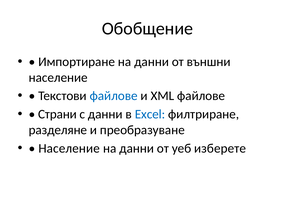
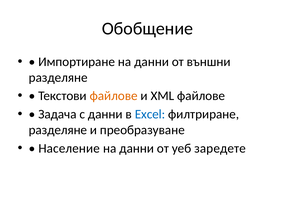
население at (58, 78): население -> разделяне
файлове at (114, 96) colour: blue -> orange
Страни: Страни -> Задача
изберете: изберете -> заредете
